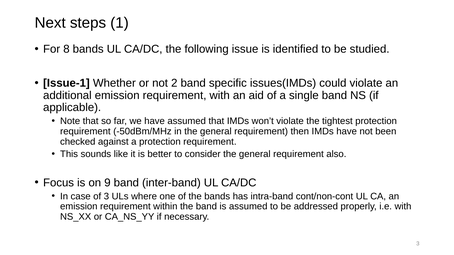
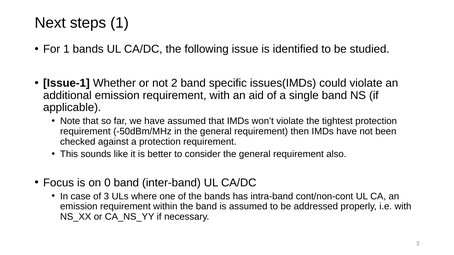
For 8: 8 -> 1
9: 9 -> 0
